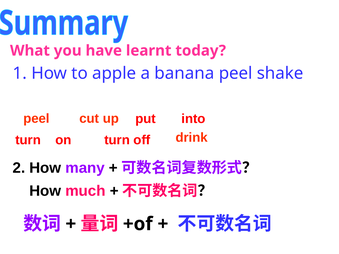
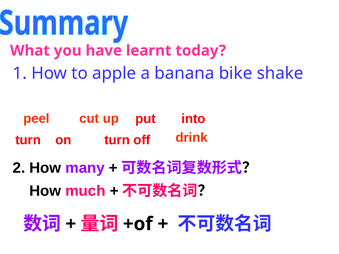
banana peel: peel -> bike
